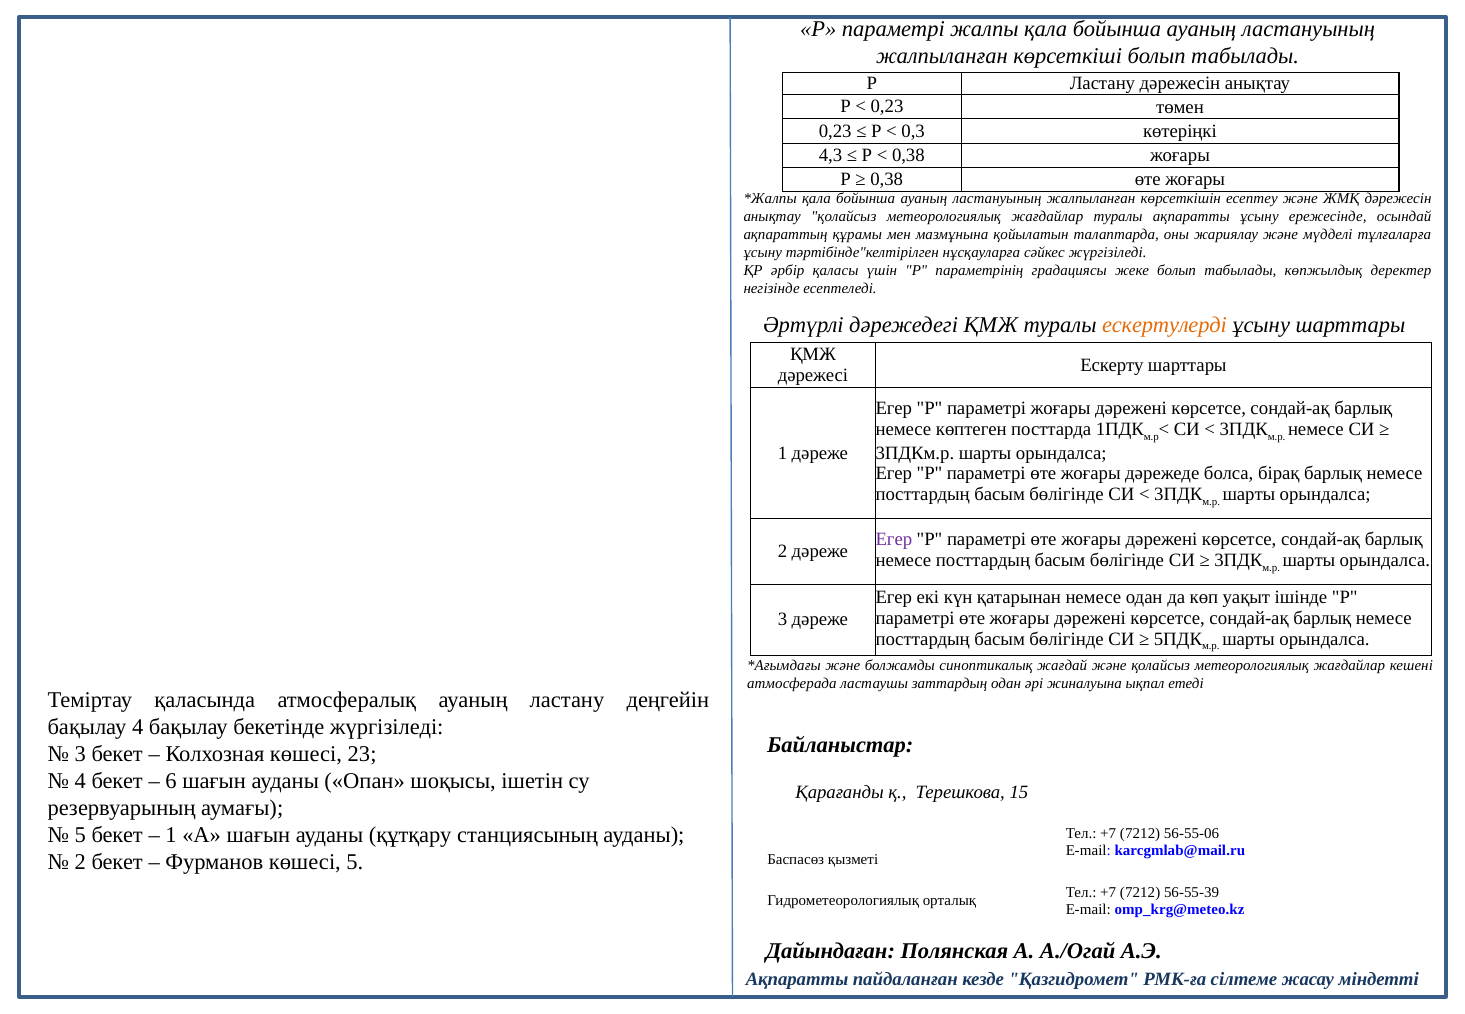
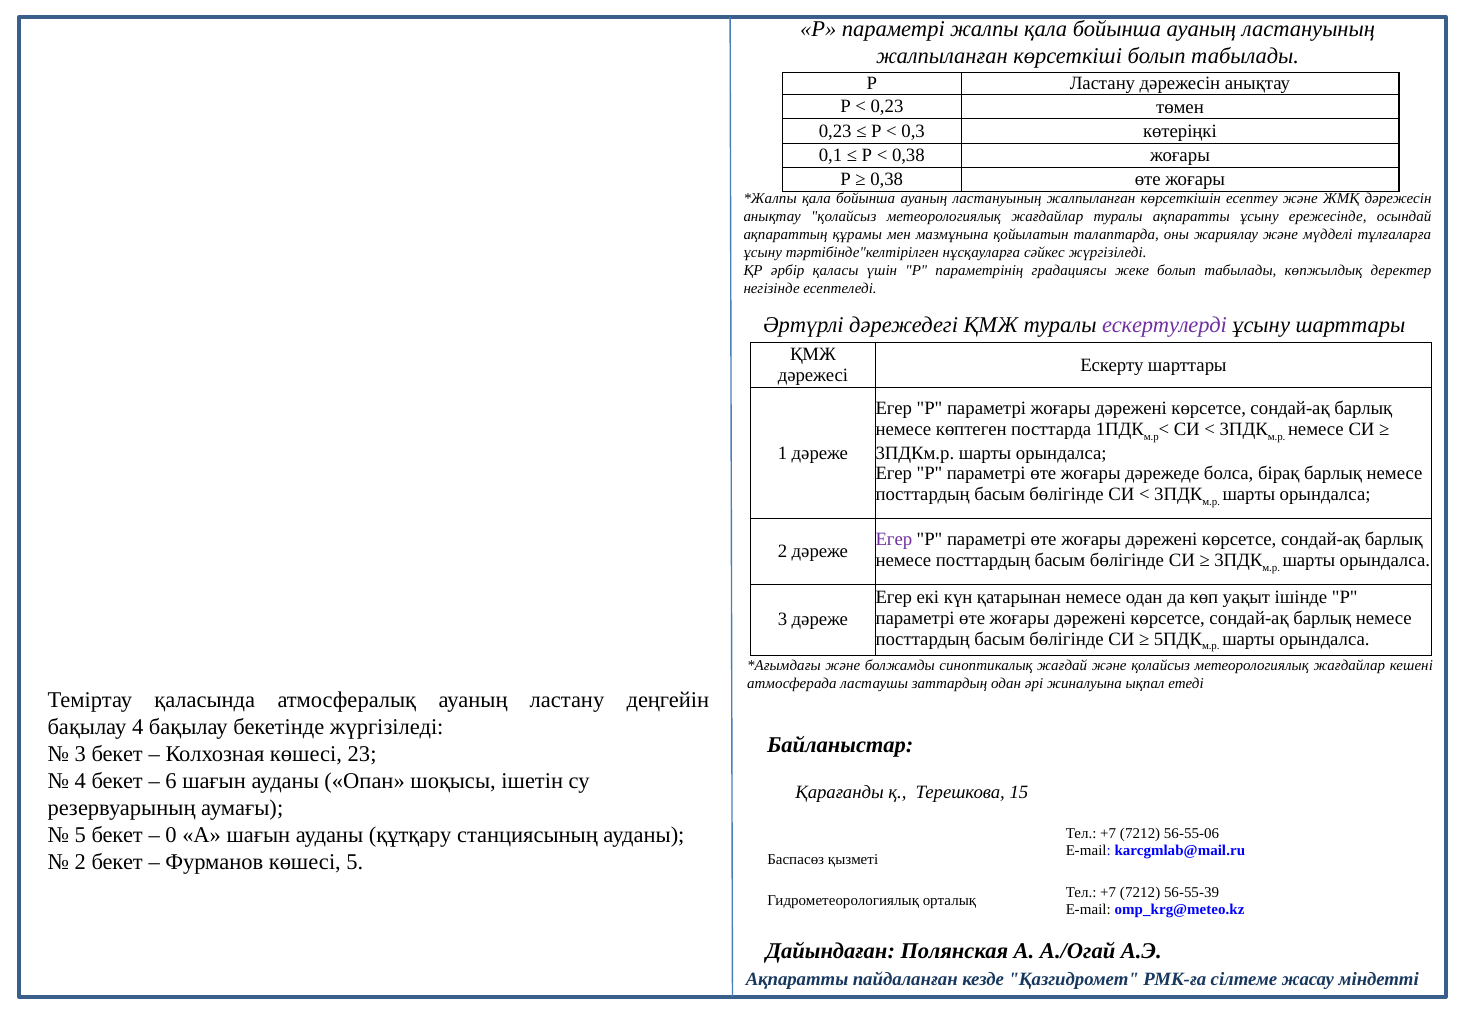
4,3: 4,3 -> 0,1
ескертулерді colour: orange -> purple
1 at (171, 835): 1 -> 0
